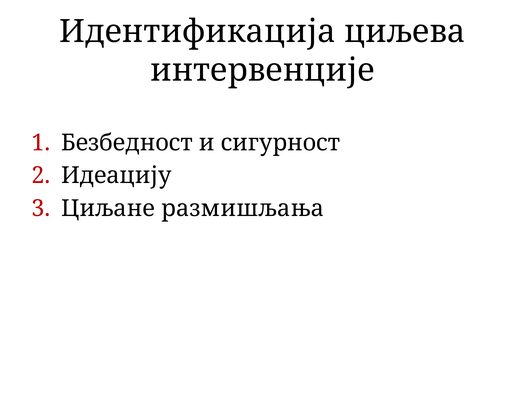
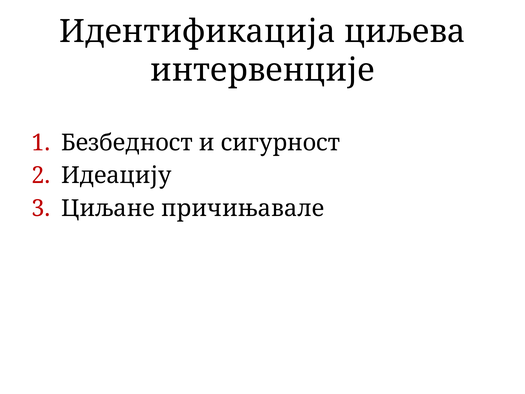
размишљања: размишљања -> причињавале
